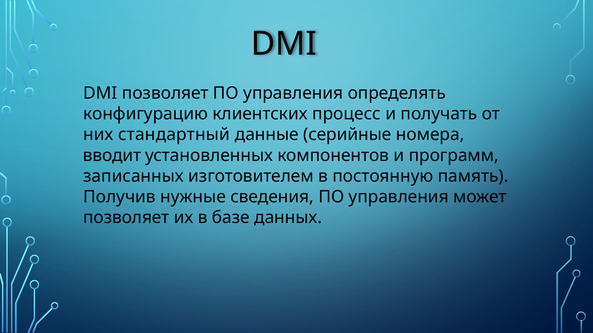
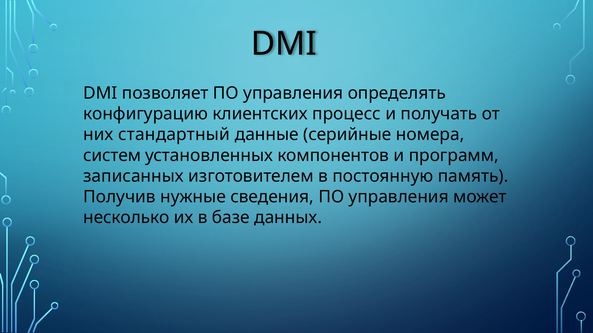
вводит: вводит -> систем
позволяет at (126, 218): позволяет -> несколько
